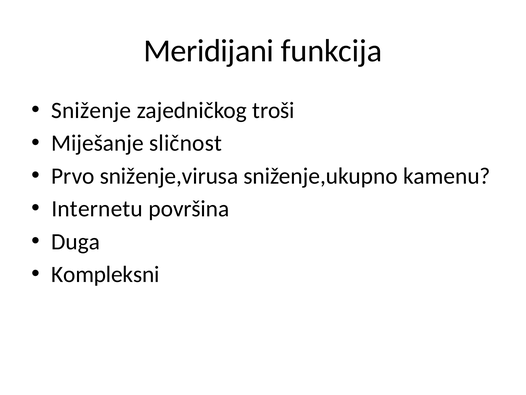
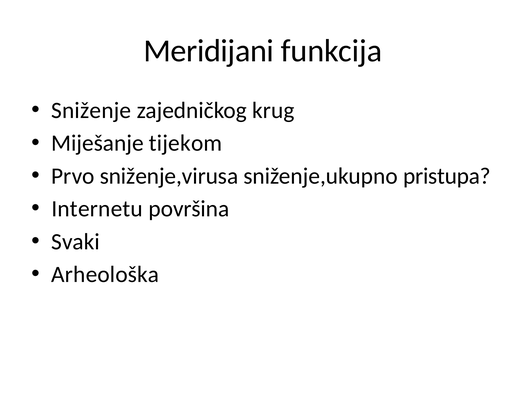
troši: troši -> krug
sličnost: sličnost -> tijekom
kamenu: kamenu -> pristupa
Duga: Duga -> Svaki
Kompleksni: Kompleksni -> Arheološka
